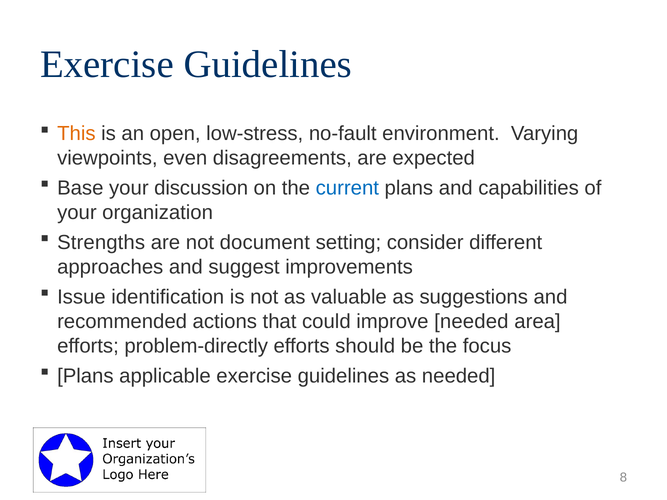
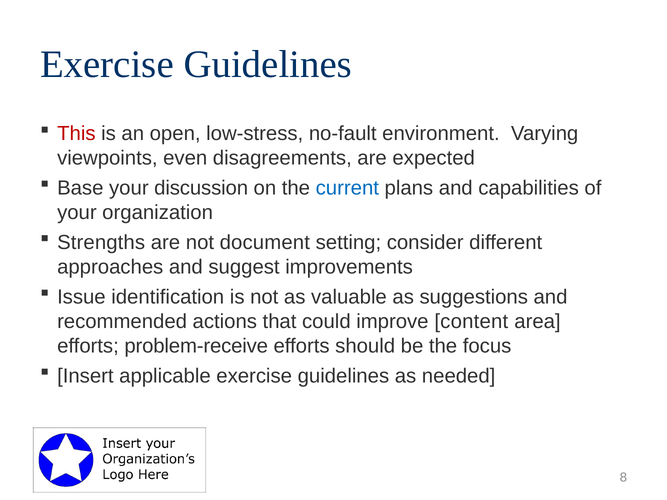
This colour: orange -> red
improve needed: needed -> content
problem-directly: problem-directly -> problem-receive
Plans at (85, 376): Plans -> Insert
